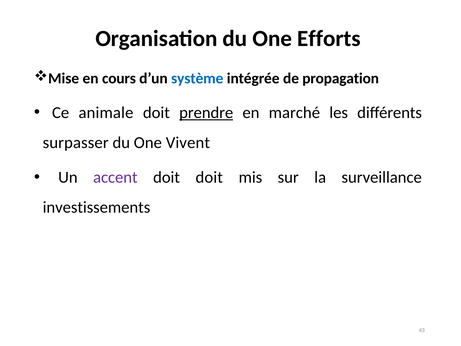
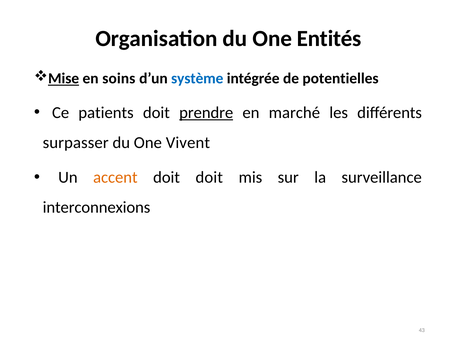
Efforts: Efforts -> Entités
Mise underline: none -> present
cours: cours -> soins
propagation: propagation -> potentielles
animale: animale -> patients
accent colour: purple -> orange
investissements: investissements -> interconnexions
